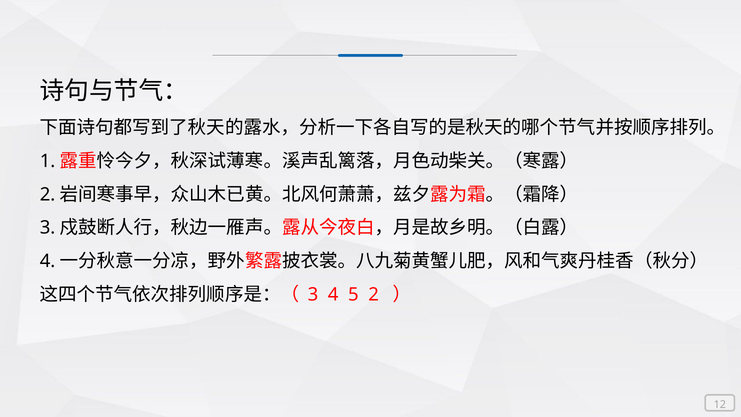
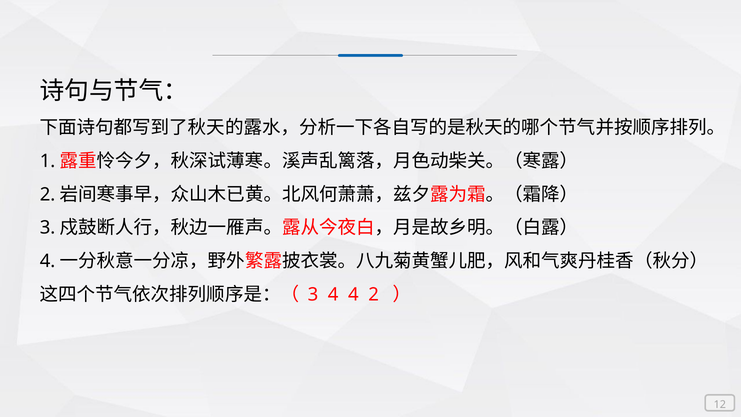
4 5: 5 -> 4
